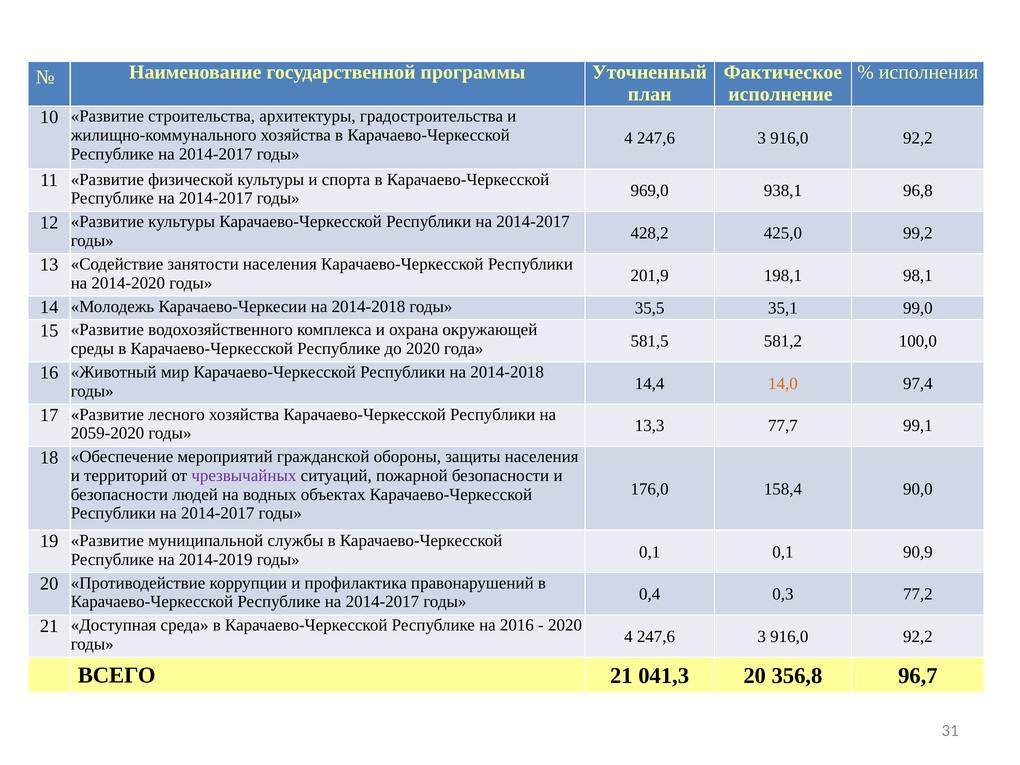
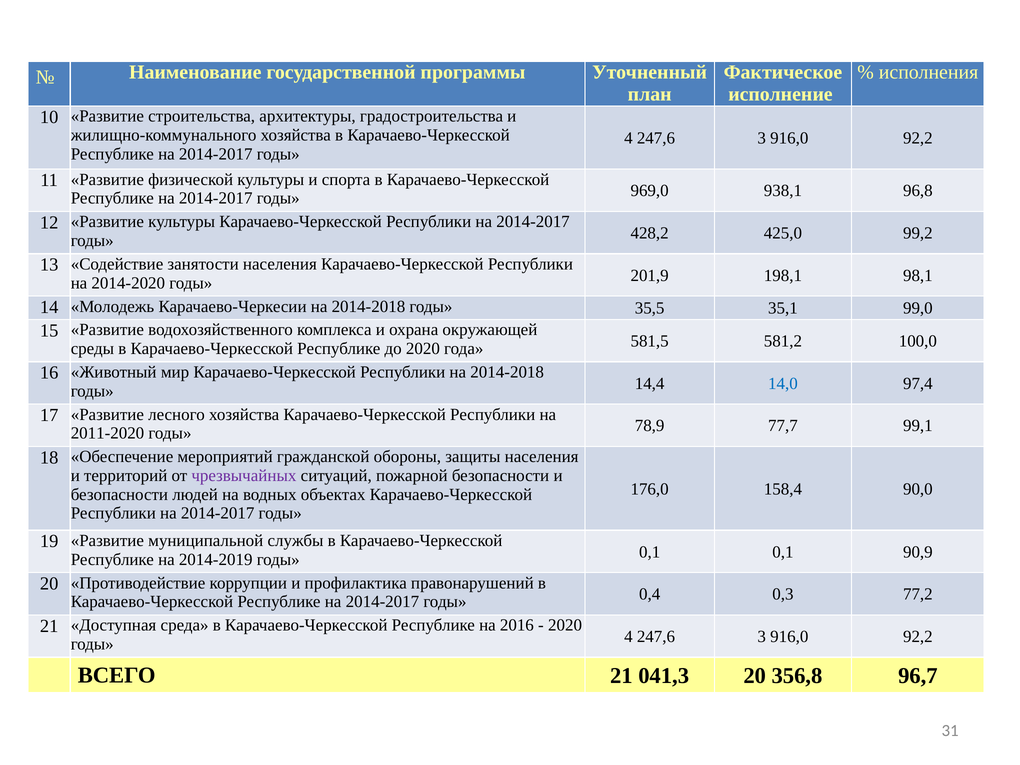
14,0 colour: orange -> blue
2059-2020: 2059-2020 -> 2011-2020
13,3: 13,3 -> 78,9
